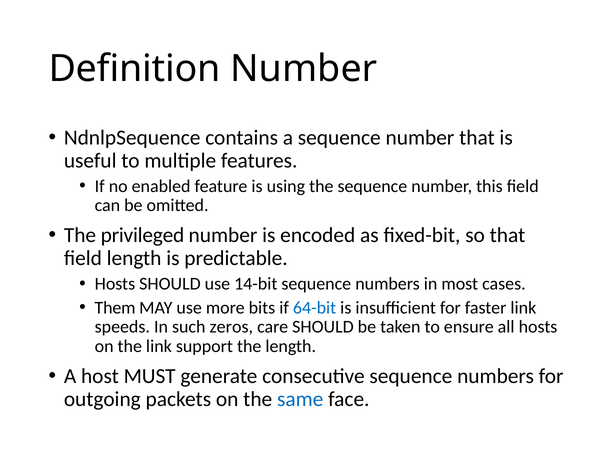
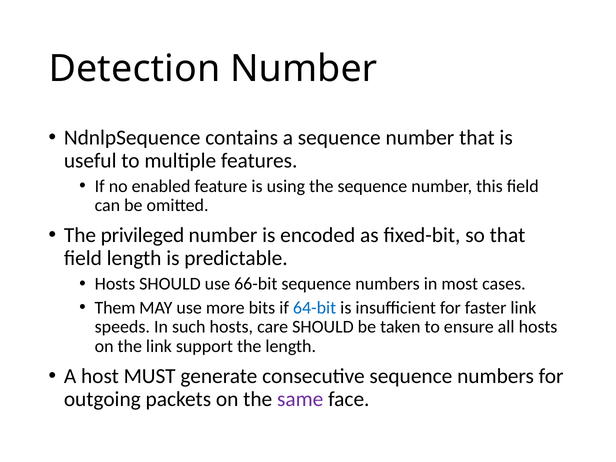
Definition: Definition -> Detection
14-bit: 14-bit -> 66-bit
such zeros: zeros -> hosts
same colour: blue -> purple
